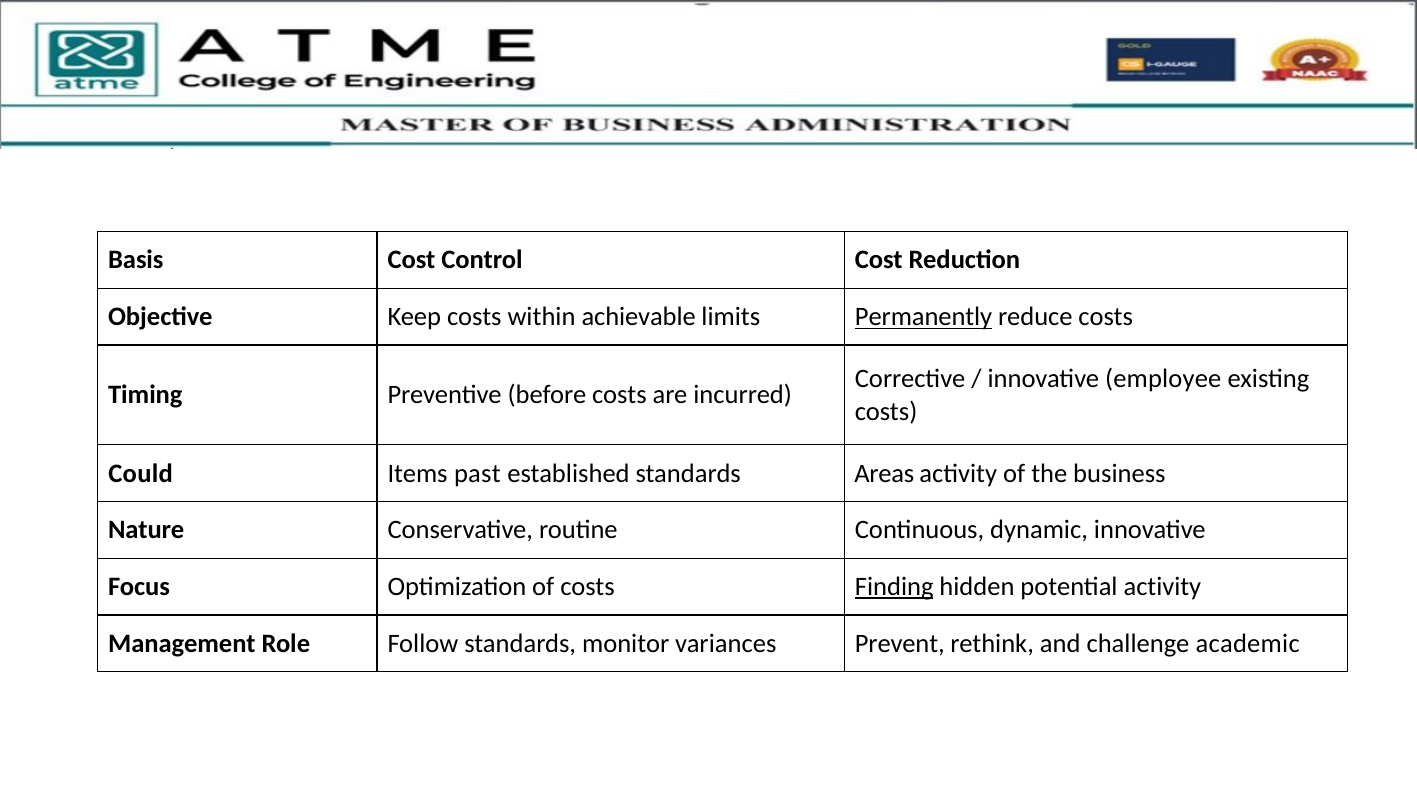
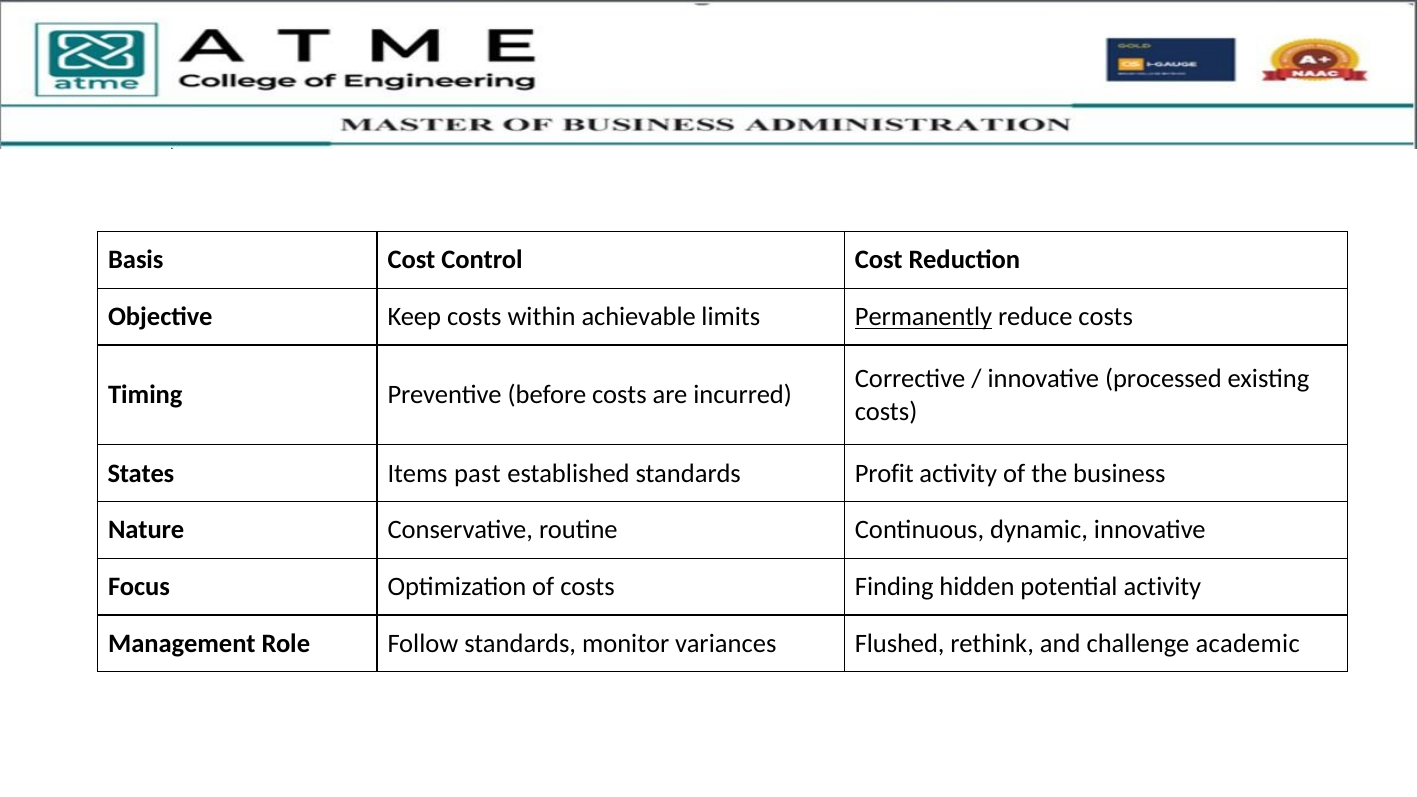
employee: employee -> processed
Could: Could -> States
Areas: Areas -> Profit
Finding underline: present -> none
Prevent: Prevent -> Flushed
